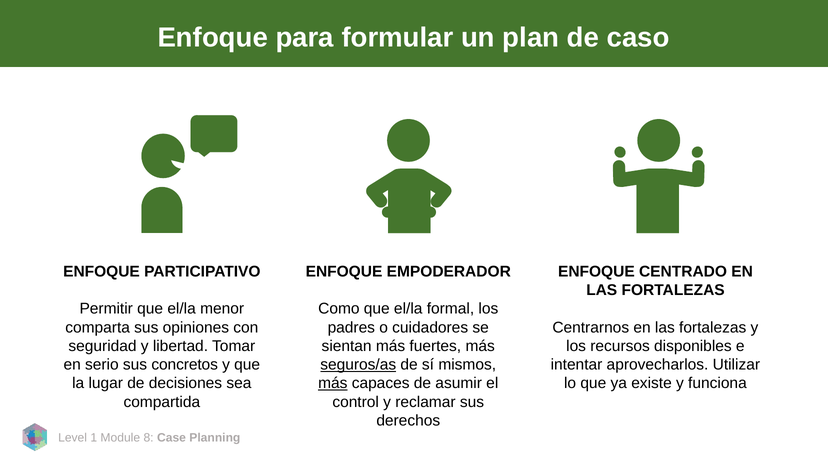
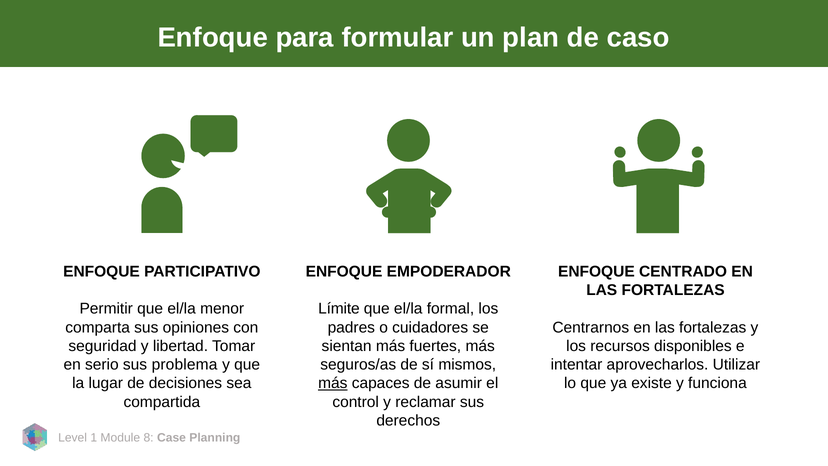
Como: Como -> Límite
concretos: concretos -> problema
seguros/as underline: present -> none
